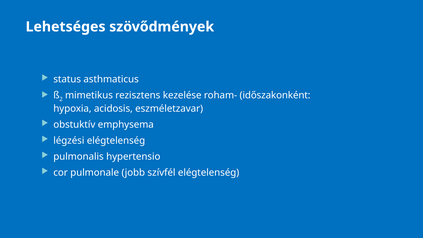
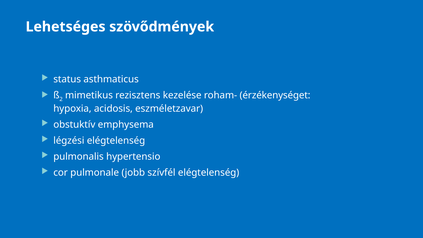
időszakonként: időszakonként -> érzékenységet
